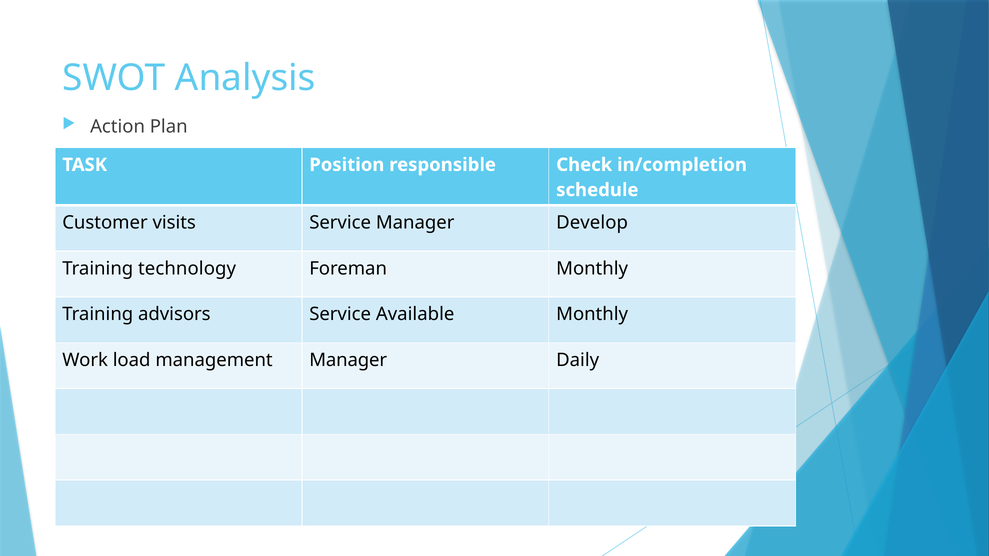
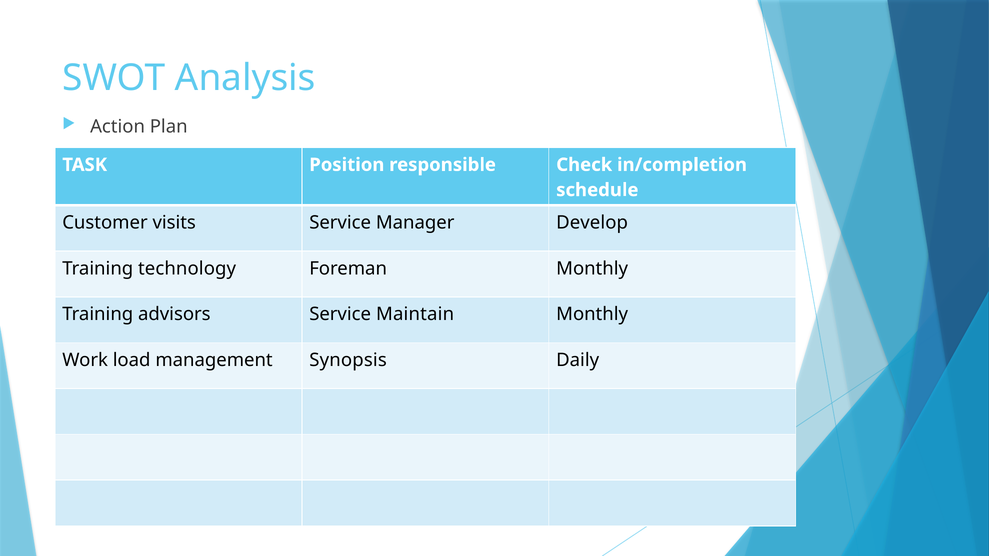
Available: Available -> Maintain
management Manager: Manager -> Synopsis
